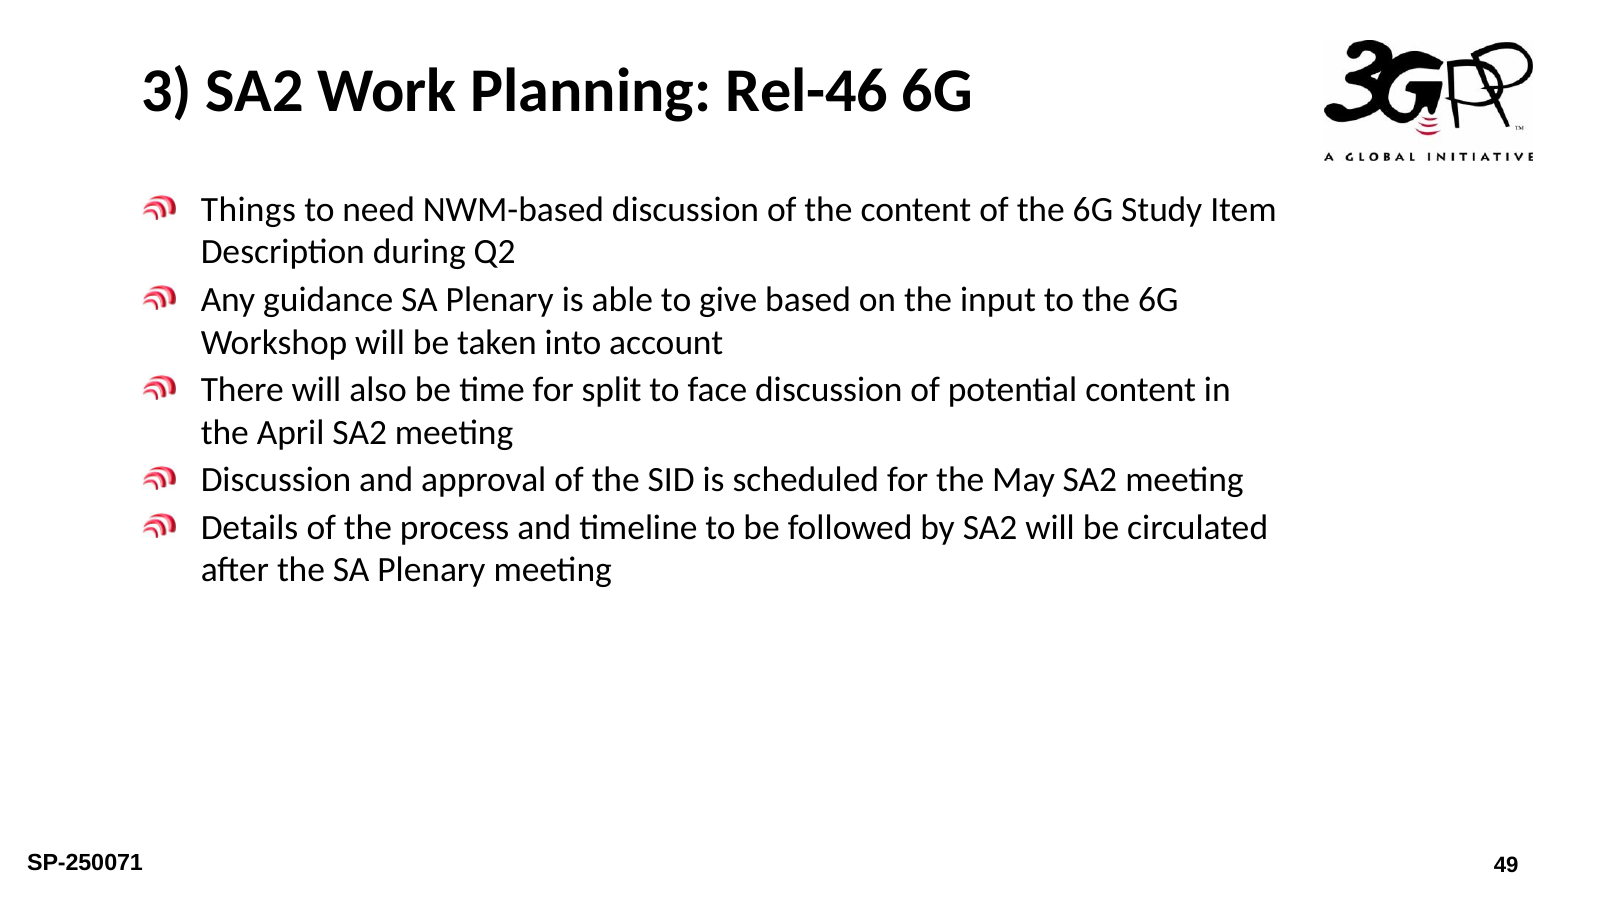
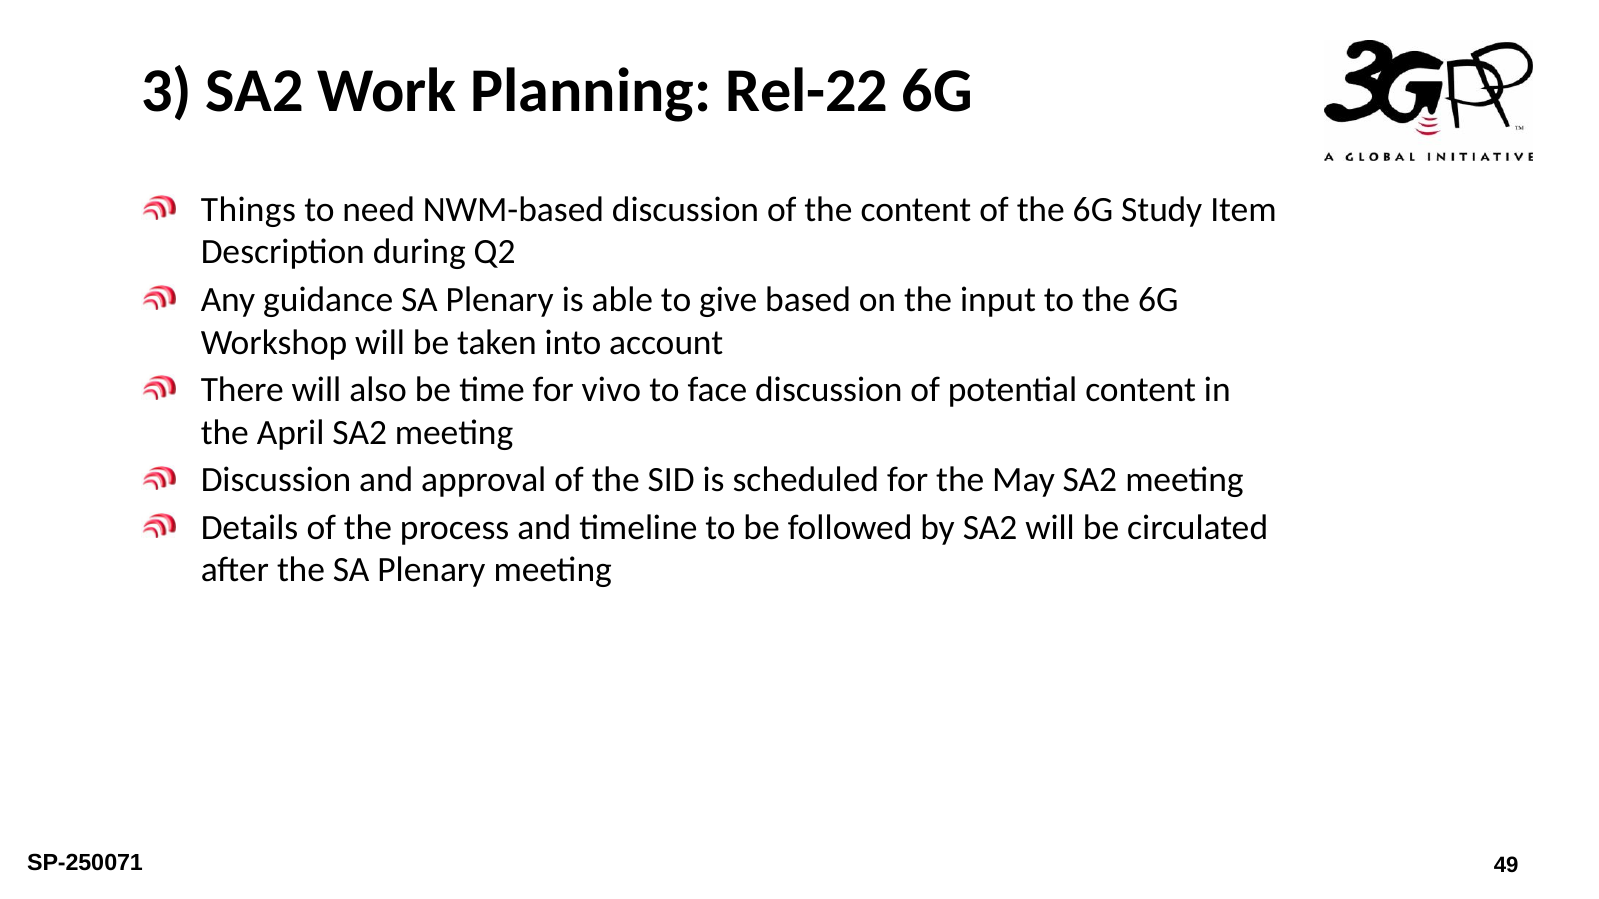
Rel-46: Rel-46 -> Rel-22
split: split -> vivo
